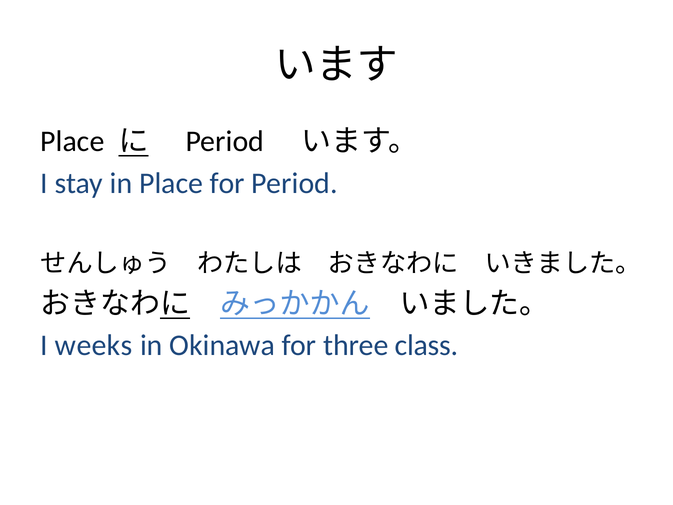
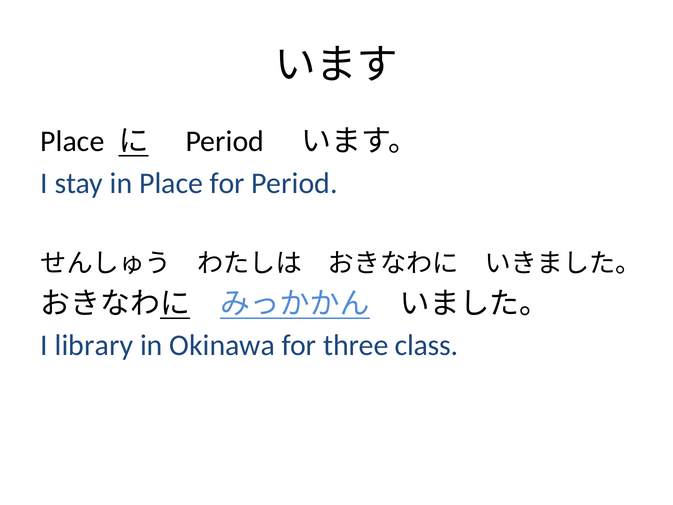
weeks: weeks -> library
